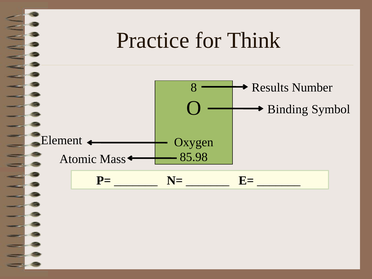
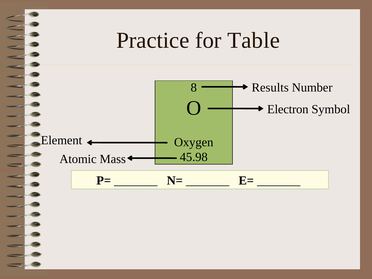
Think: Think -> Table
Binding: Binding -> Electron
85.98: 85.98 -> 45.98
